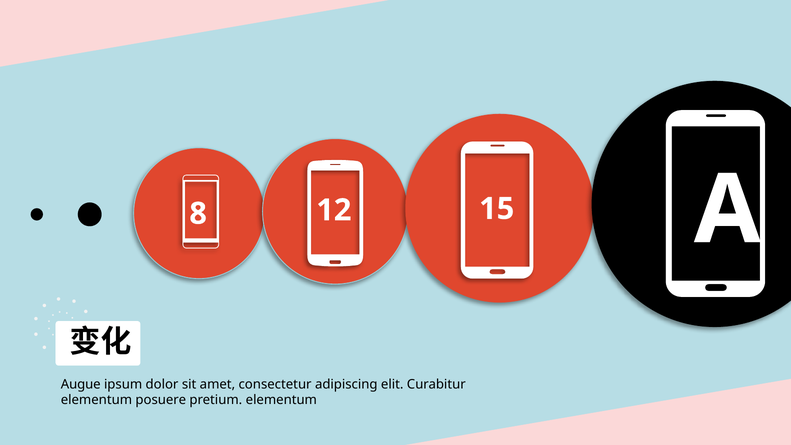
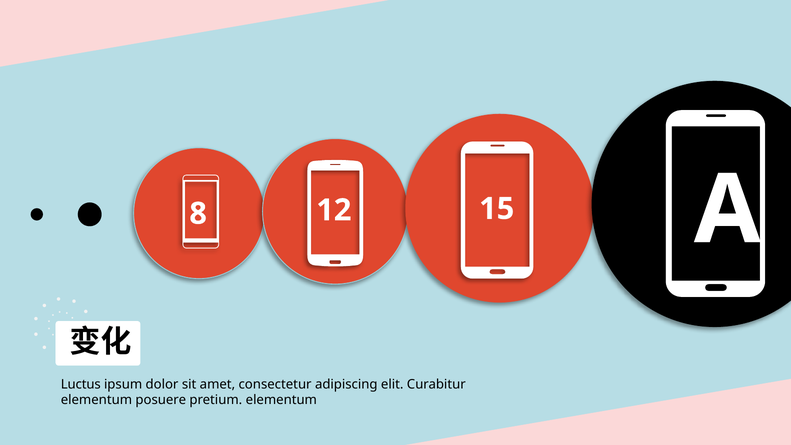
Augue: Augue -> Luctus
